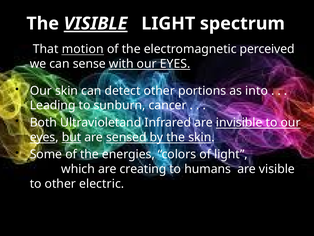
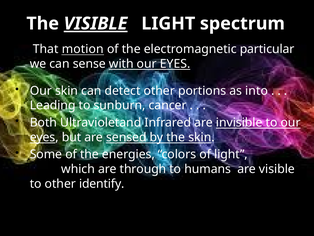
perceived: perceived -> particular
but underline: present -> none
creating: creating -> through
electric: electric -> identify
